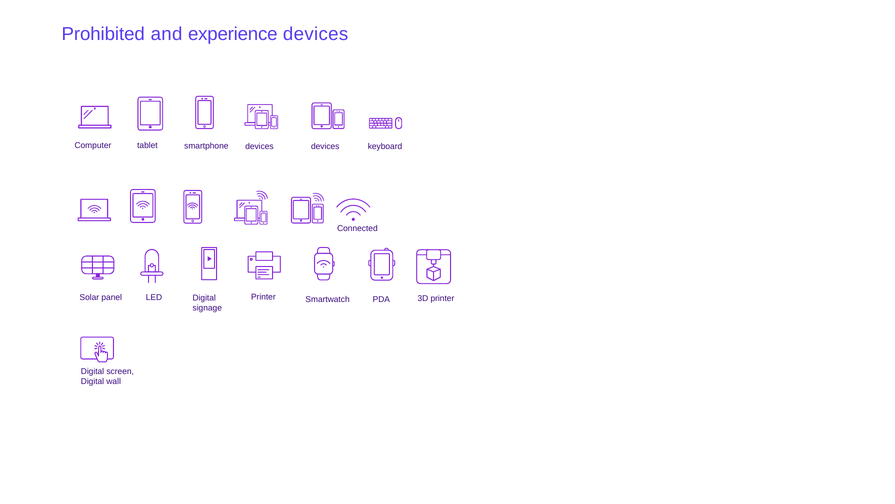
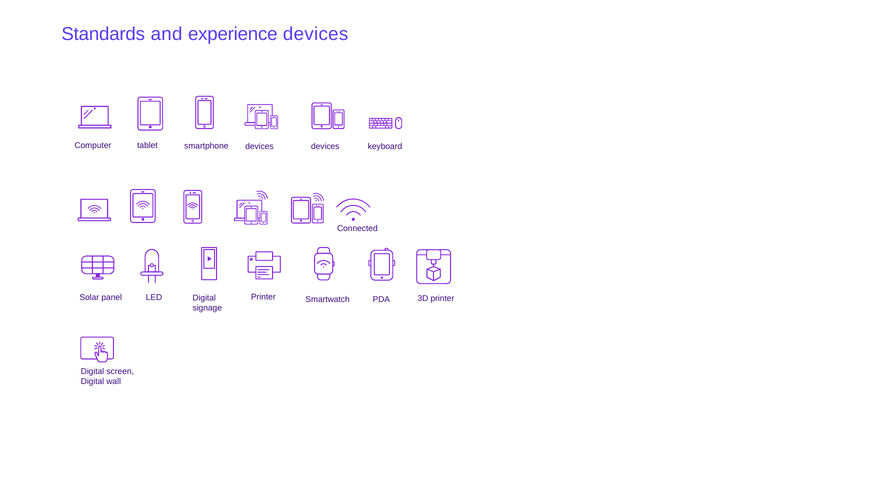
Prohibited: Prohibited -> Standards
